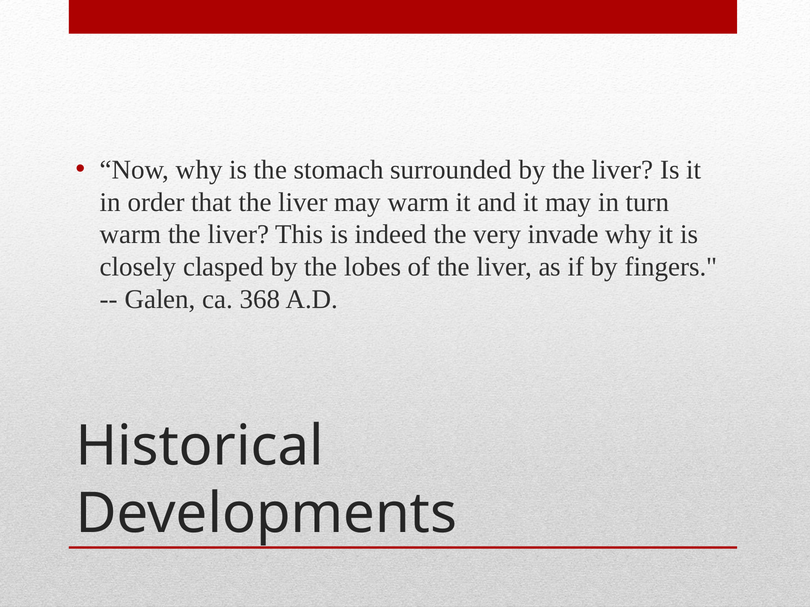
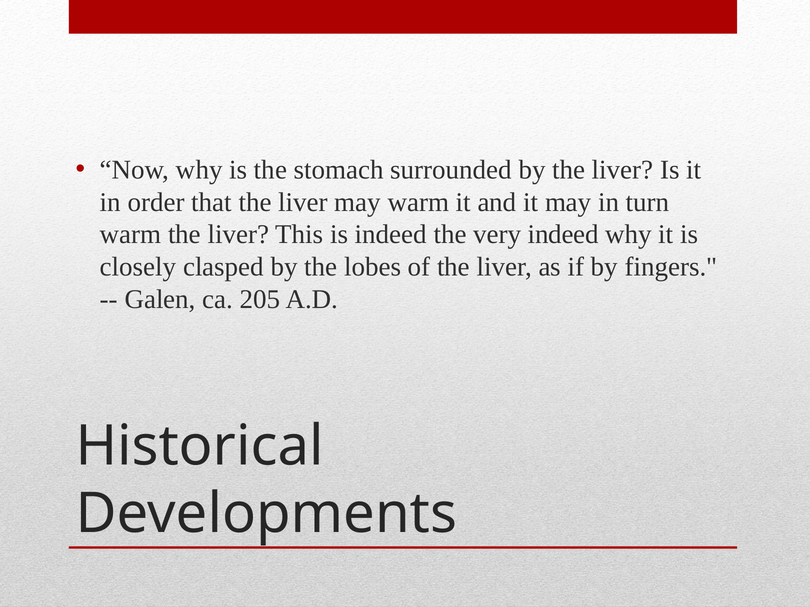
very invade: invade -> indeed
368: 368 -> 205
